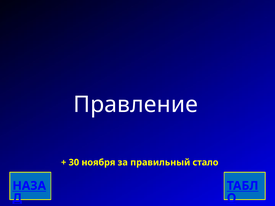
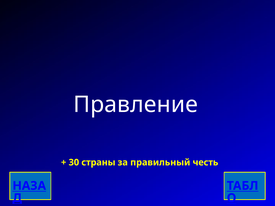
ноября: ноября -> страны
стало: стало -> честь
